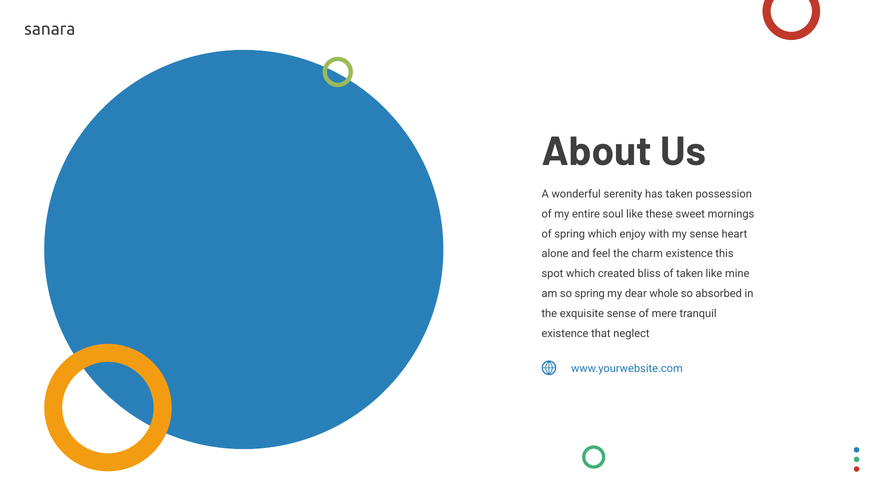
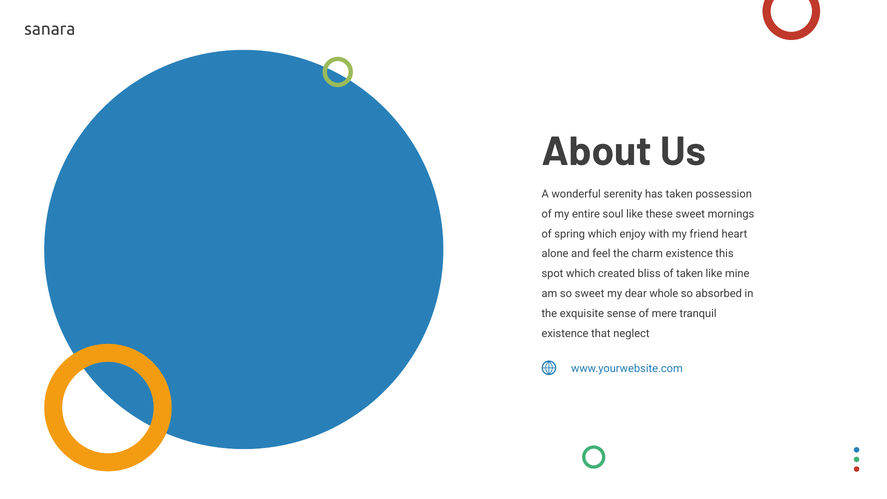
my sense: sense -> friend
so spring: spring -> sweet
